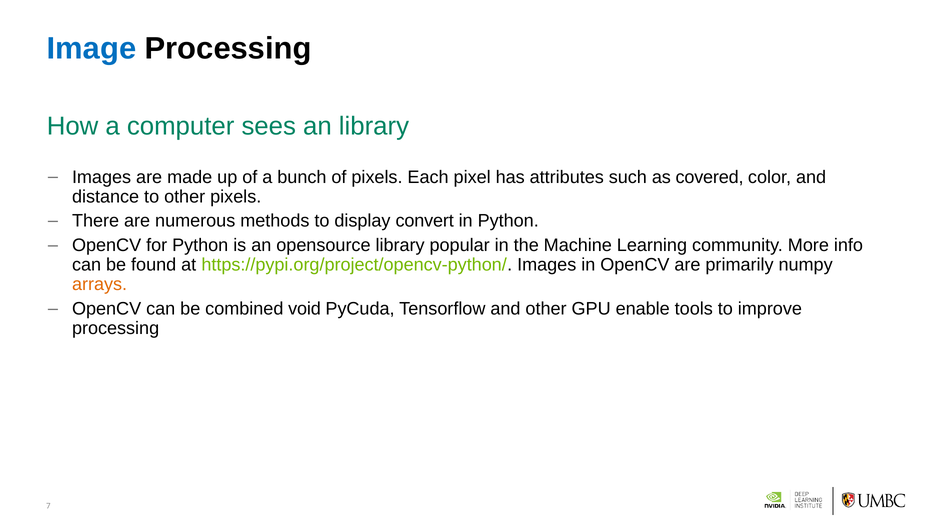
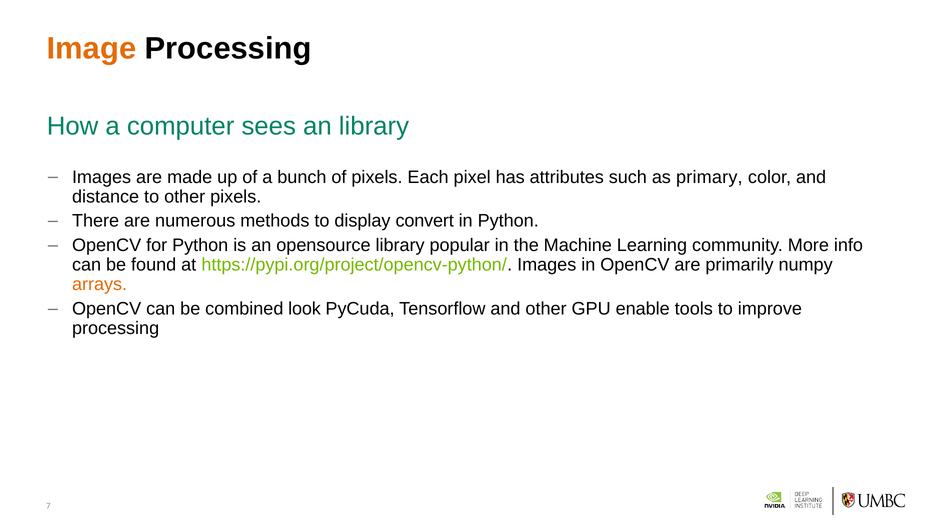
Image colour: blue -> orange
covered: covered -> primary
void: void -> look
